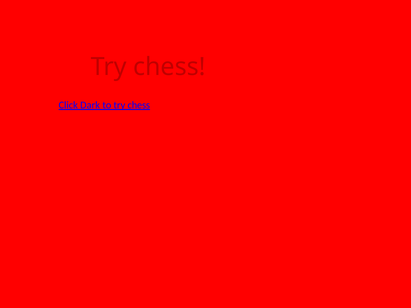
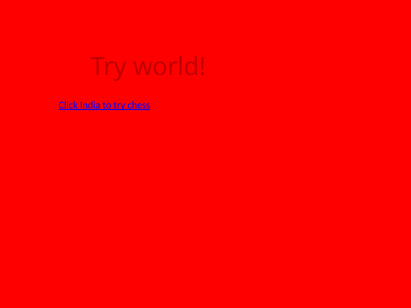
chess at (169, 67): chess -> world
Dark: Dark -> India
